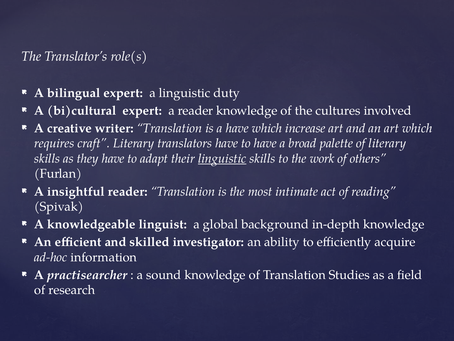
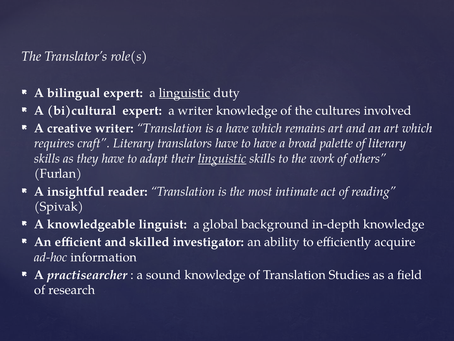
linguistic at (185, 93) underline: none -> present
a reader: reader -> writer
increase: increase -> remains
